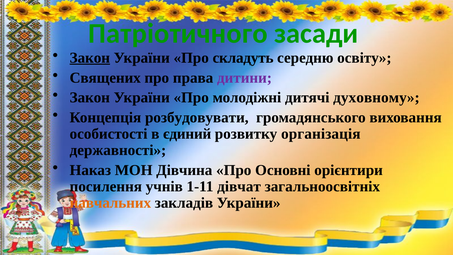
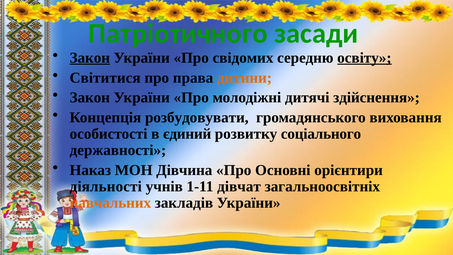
складуть: складуть -> свідомих
освіту underline: none -> present
Священих: Священих -> Світитися
дитини colour: purple -> orange
духовному: духовному -> здійснення
організація: організація -> соціального
посилення: посилення -> діяльності
